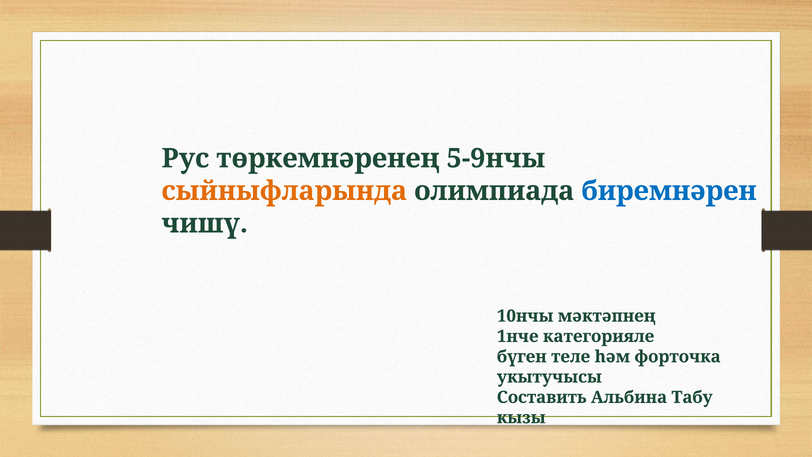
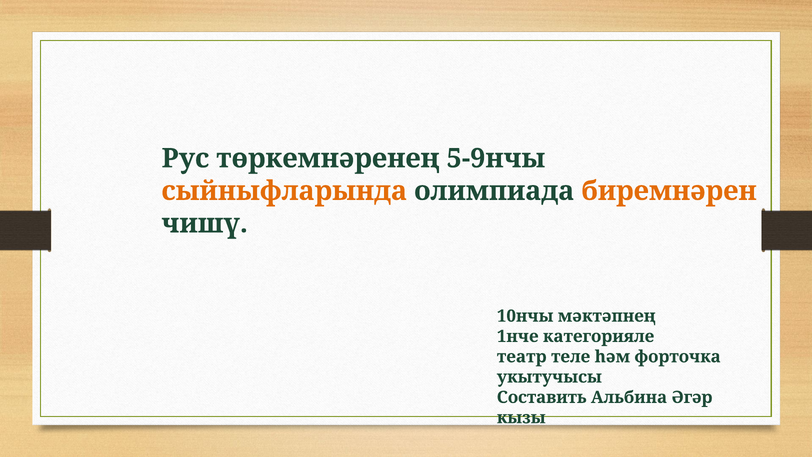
биремнәрен colour: blue -> orange
бүген: бүген -> театр
Табу: Табу -> Әгәр
